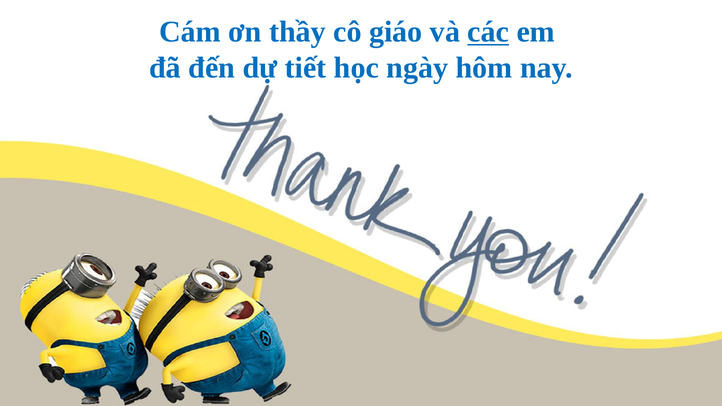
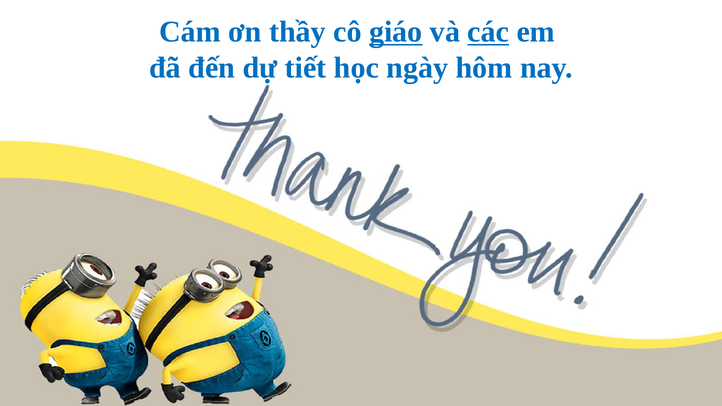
giáo underline: none -> present
